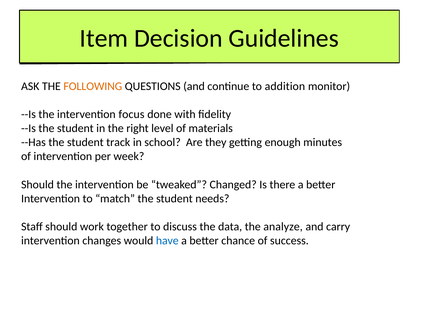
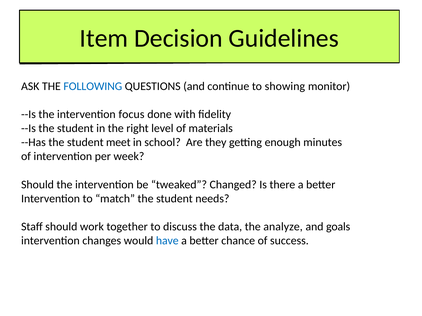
FOLLOWING colour: orange -> blue
addition: addition -> showing
track: track -> meet
carry: carry -> goals
